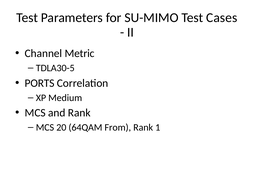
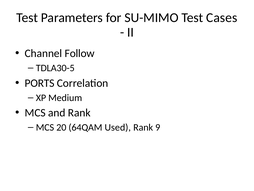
Metric: Metric -> Follow
From: From -> Used
1: 1 -> 9
